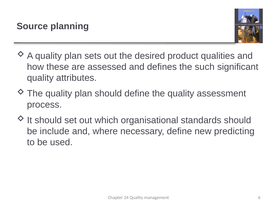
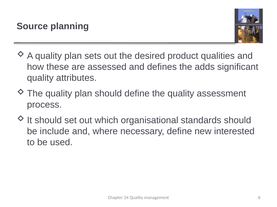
such: such -> adds
predicting: predicting -> interested
